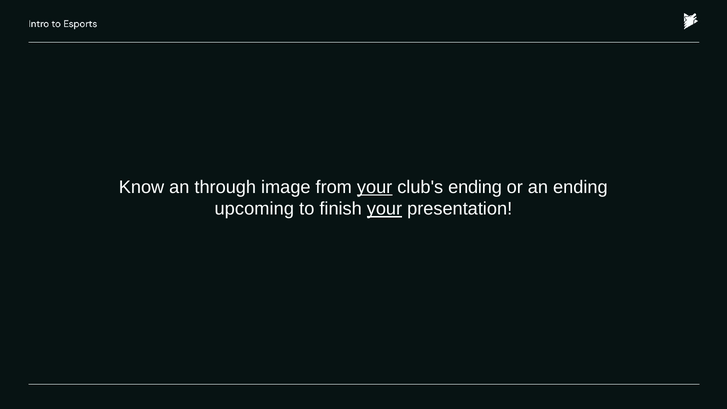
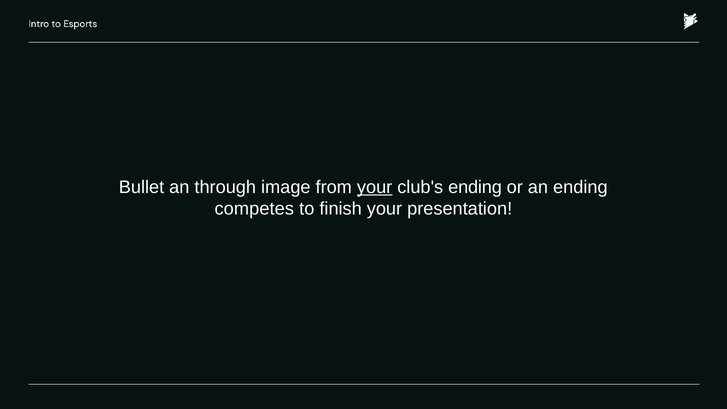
Know: Know -> Bullet
upcoming: upcoming -> competes
your at (384, 209) underline: present -> none
